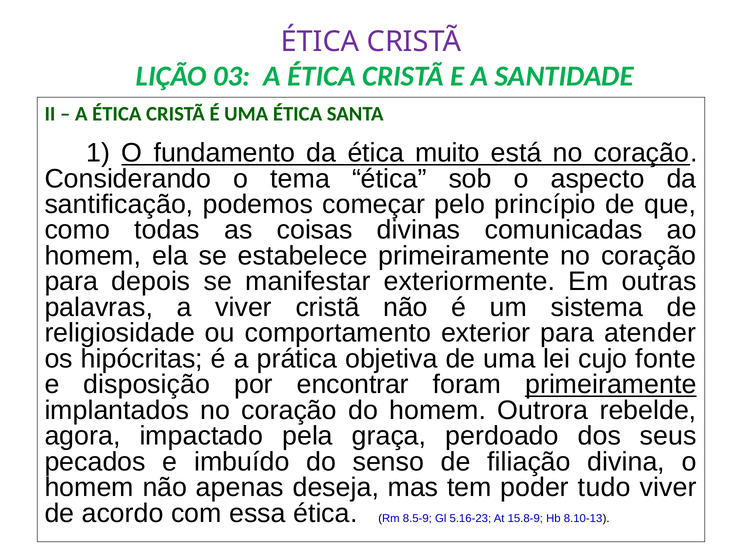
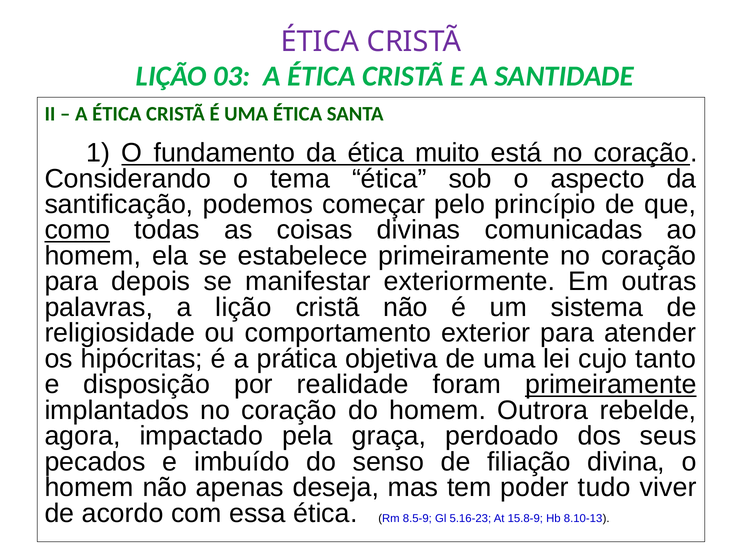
como underline: none -> present
a viver: viver -> lição
fonte: fonte -> tanto
encontrar: encontrar -> realidade
